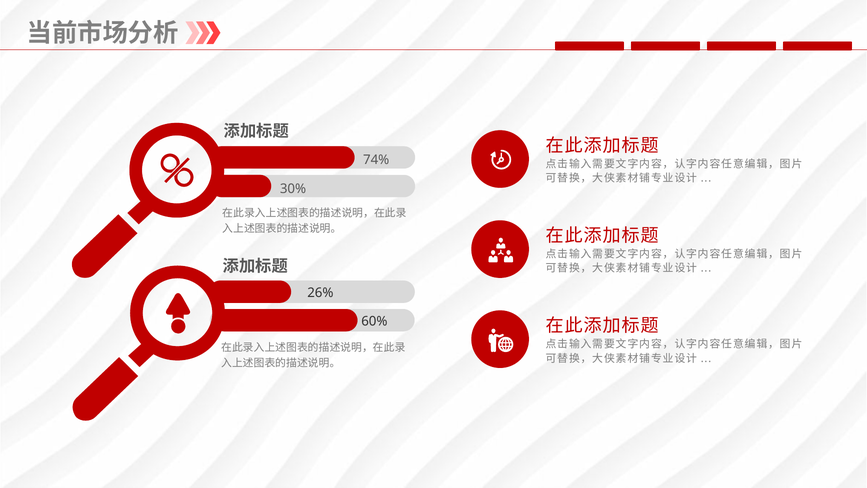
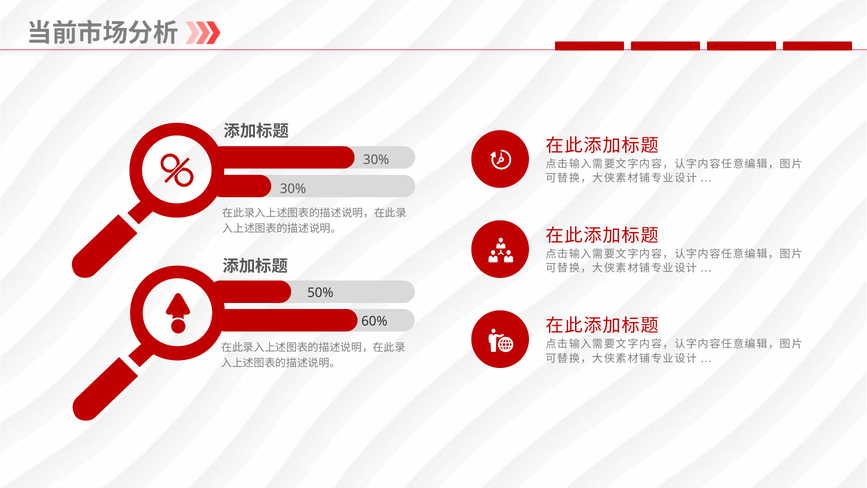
74% at (376, 160): 74% -> 30%
26%: 26% -> 50%
